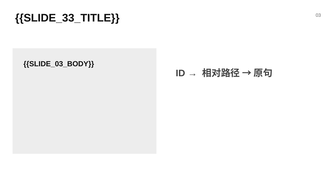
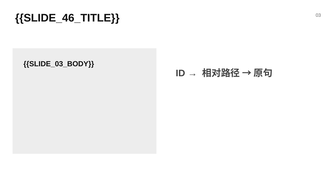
SLIDE_33_TITLE: SLIDE_33_TITLE -> SLIDE_46_TITLE
